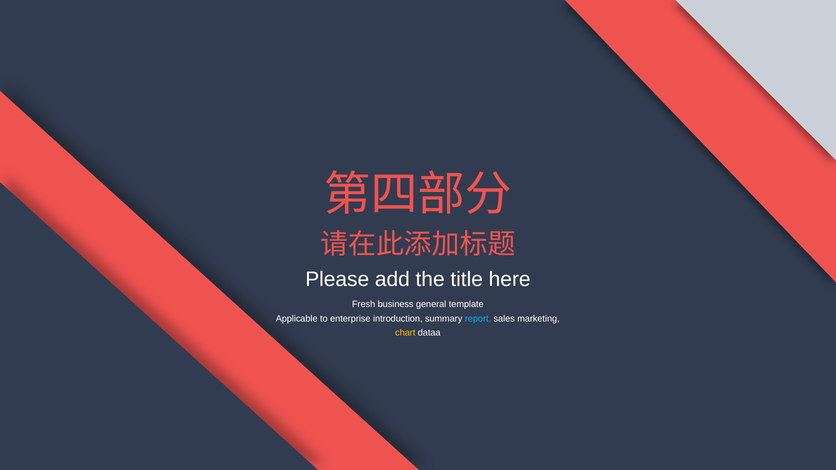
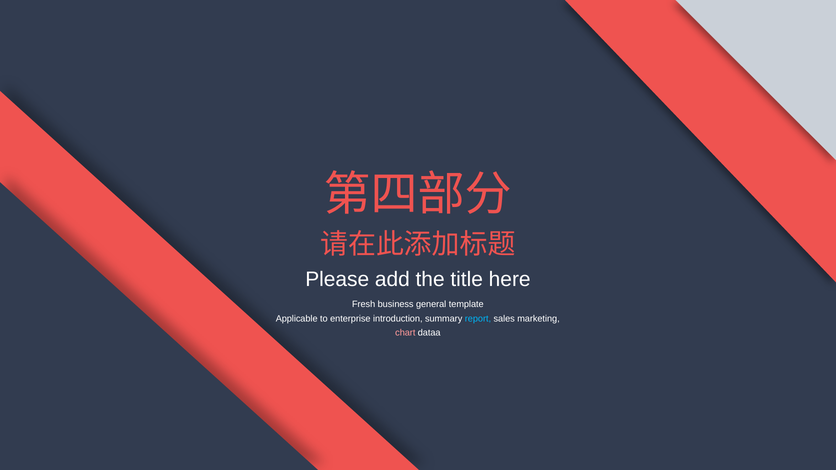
chart colour: yellow -> pink
